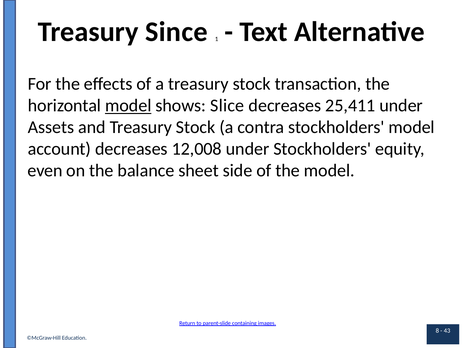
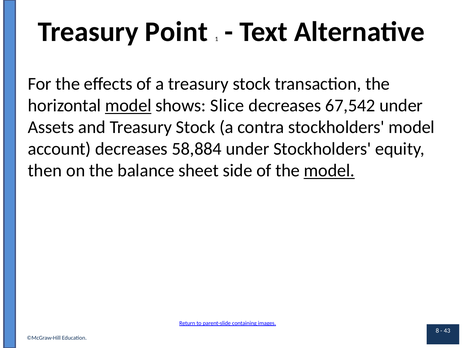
Since: Since -> Point
25,411: 25,411 -> 67,542
12,008: 12,008 -> 58,884
even: even -> then
model at (329, 170) underline: none -> present
